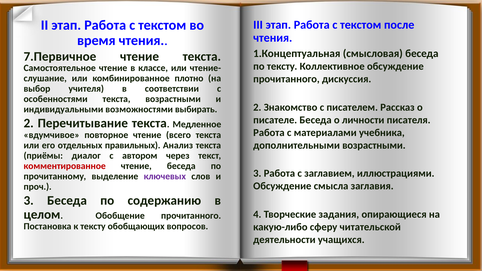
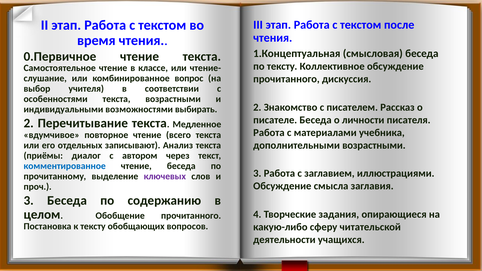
7.Первичное: 7.Первичное -> 0.Первичное
плотно: плотно -> вопрос
правильных: правильных -> записывают
комментированное colour: red -> blue
